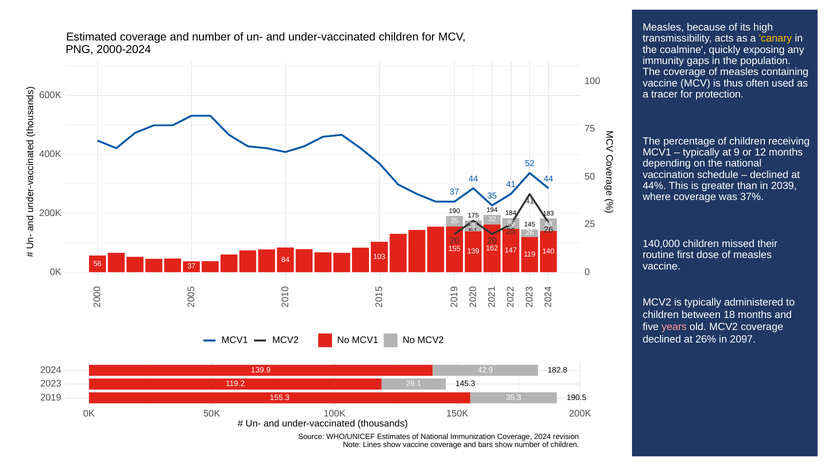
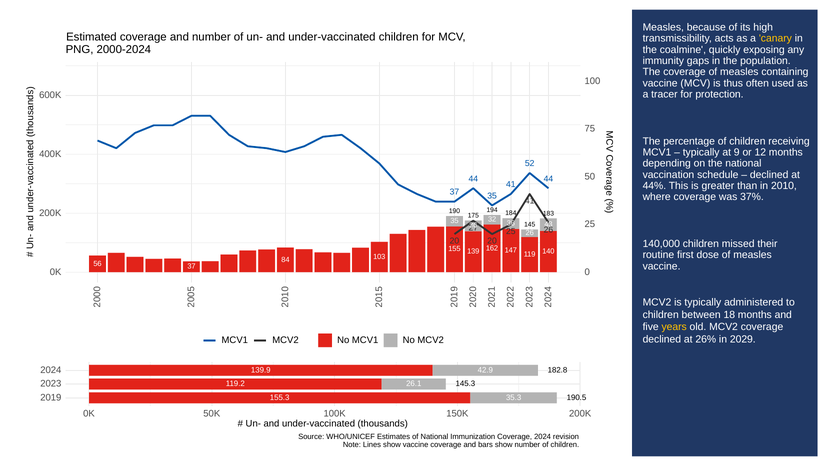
2039: 2039 -> 2010
years colour: pink -> yellow
2097: 2097 -> 2029
